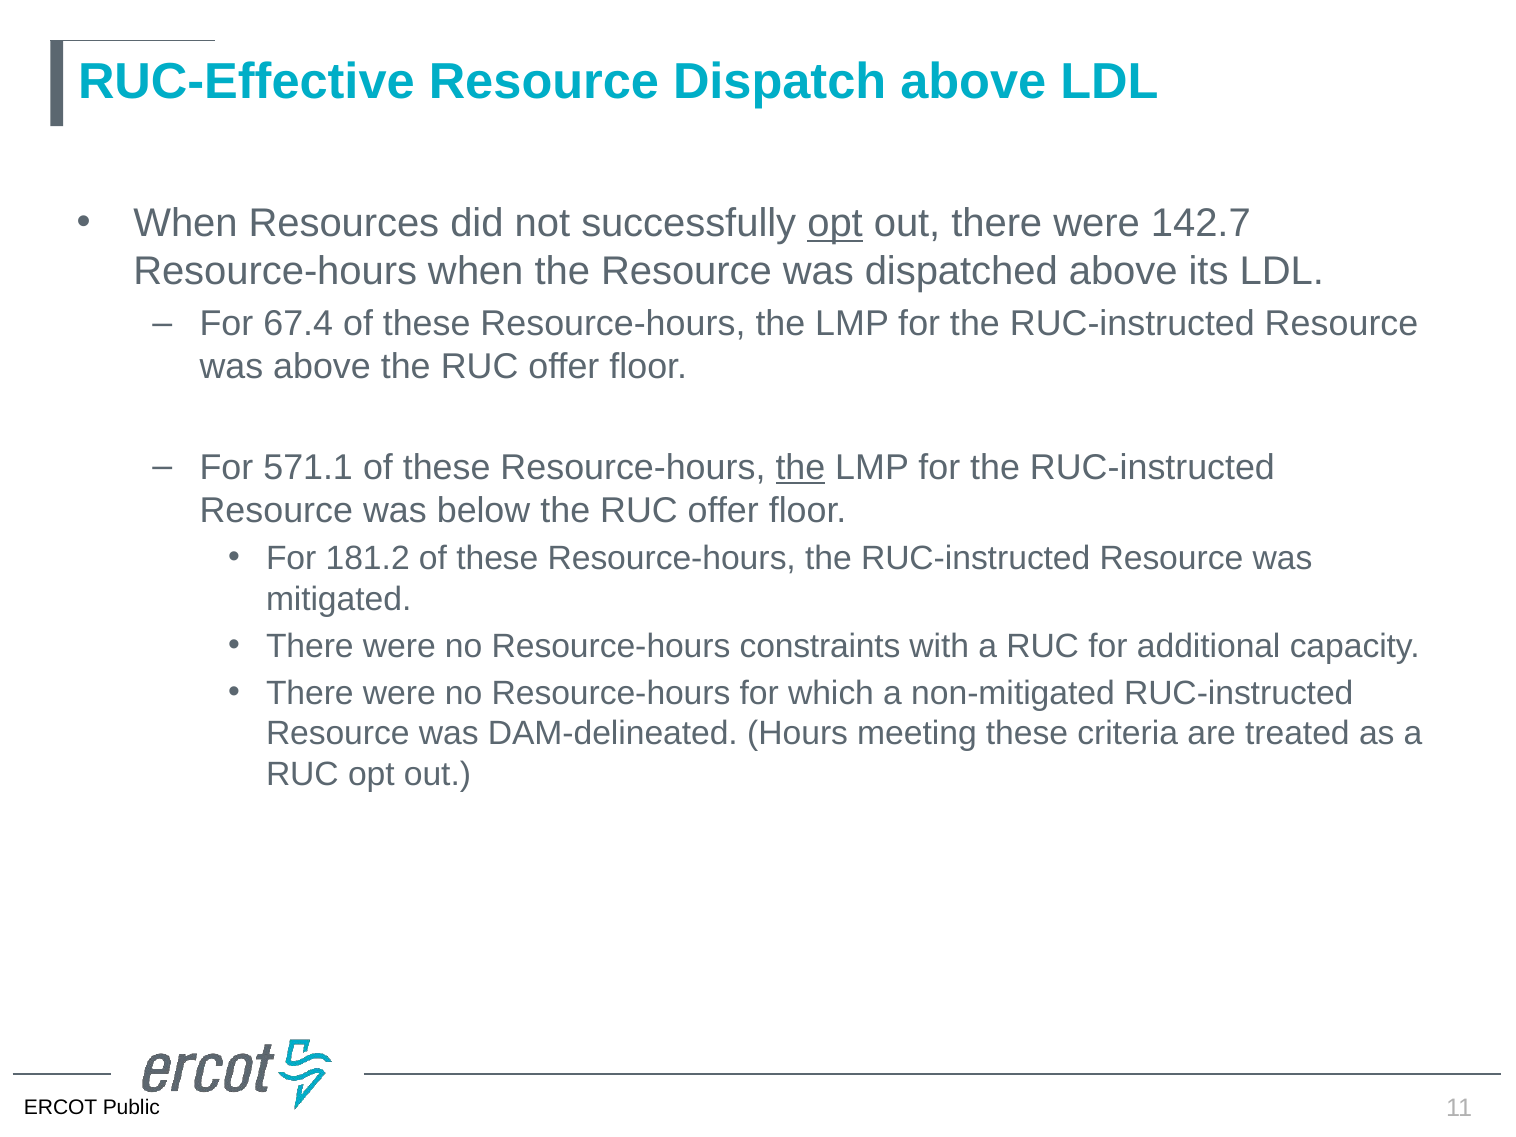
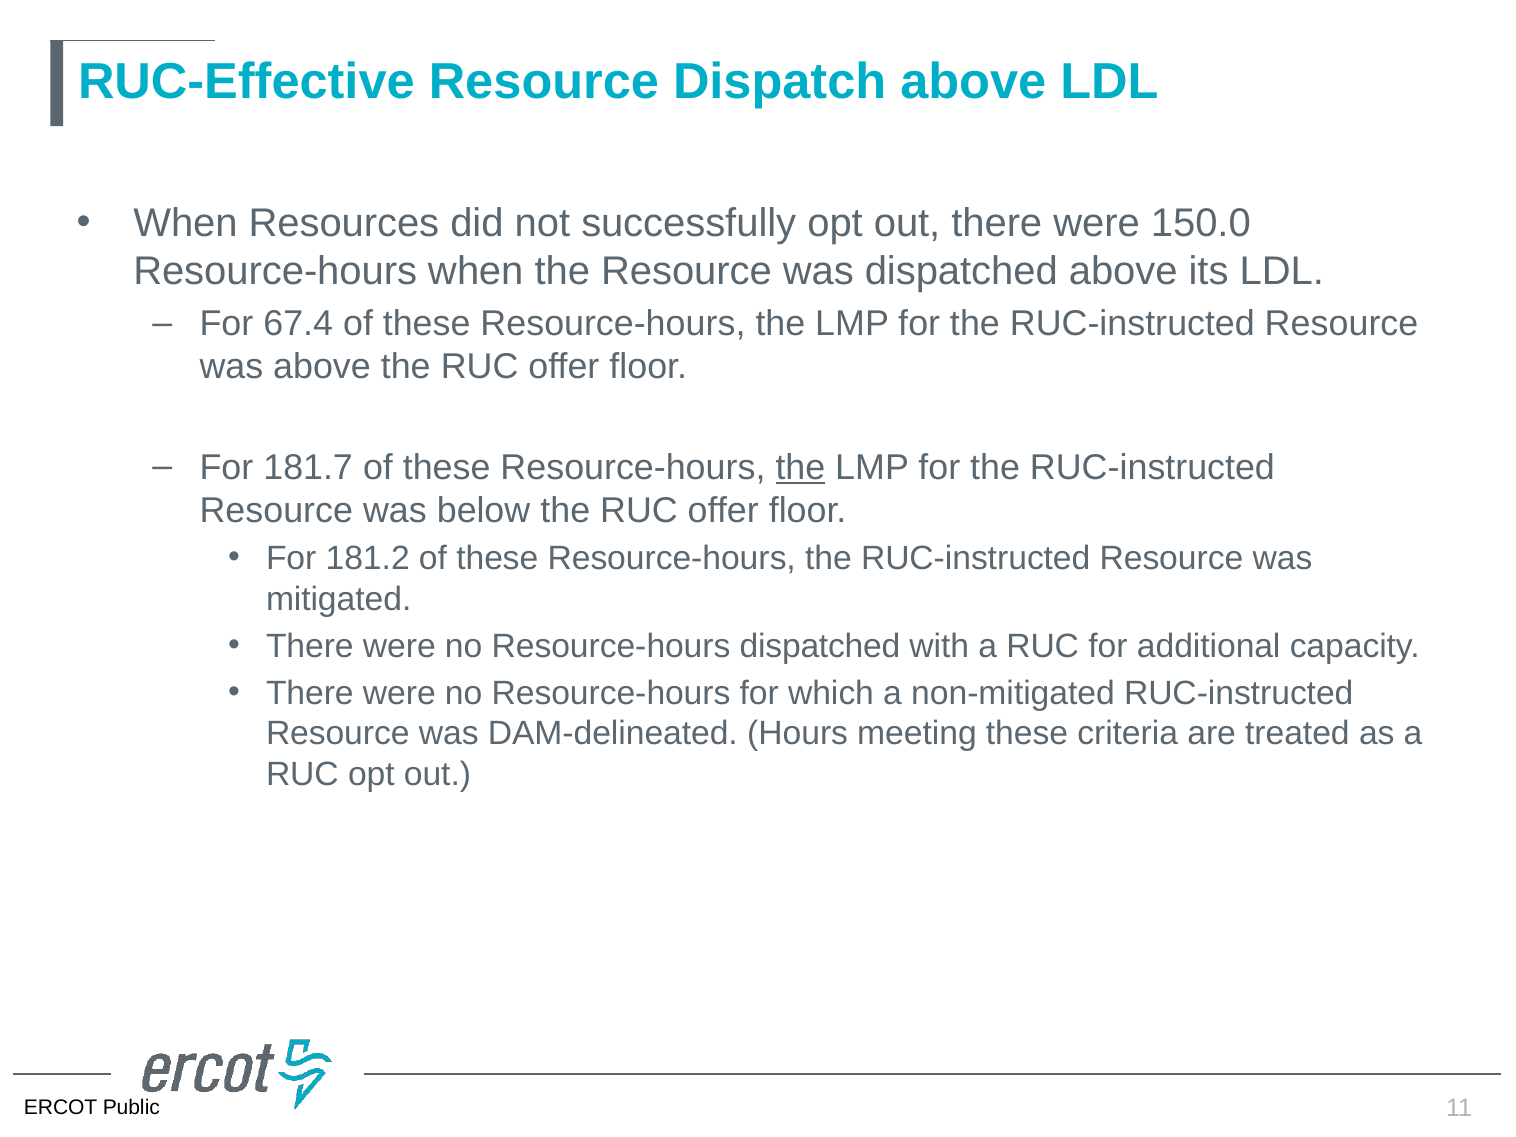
opt at (835, 224) underline: present -> none
142.7: 142.7 -> 150.0
571.1: 571.1 -> 181.7
Resource-hours constraints: constraints -> dispatched
